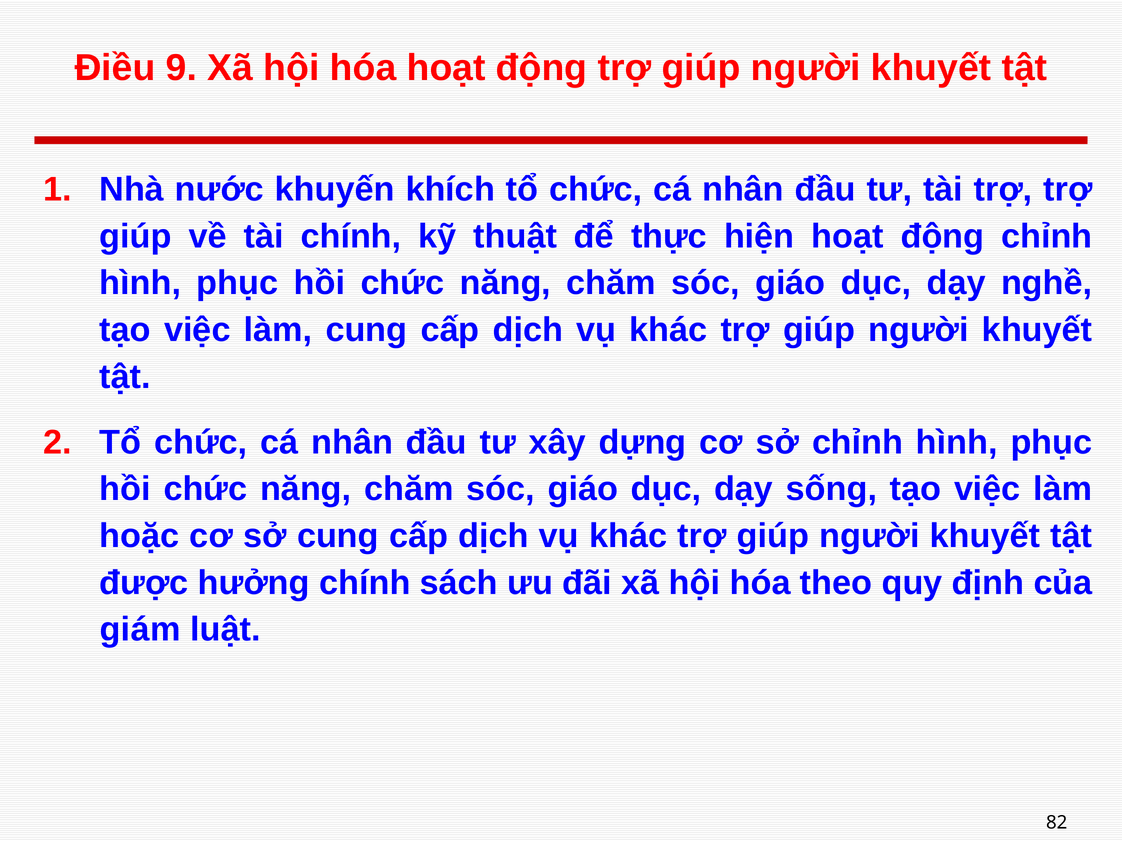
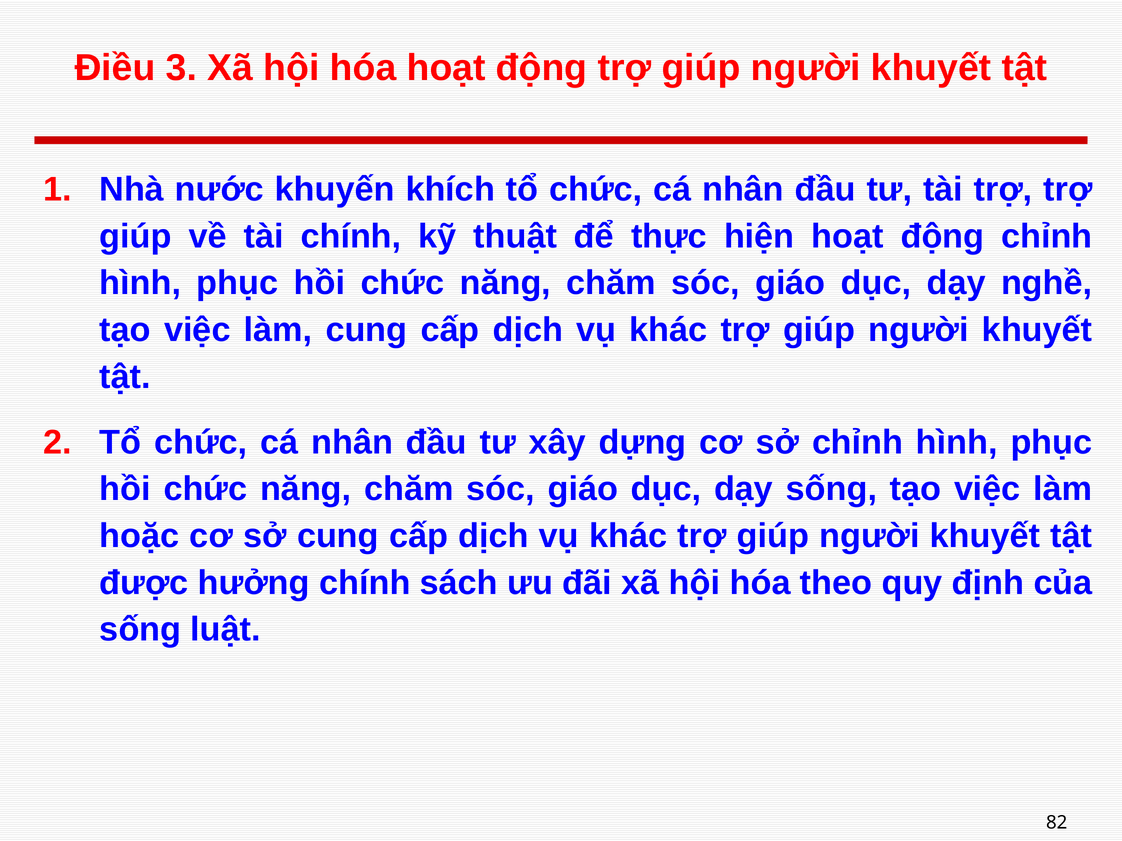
9: 9 -> 3
giám at (140, 630): giám -> sống
